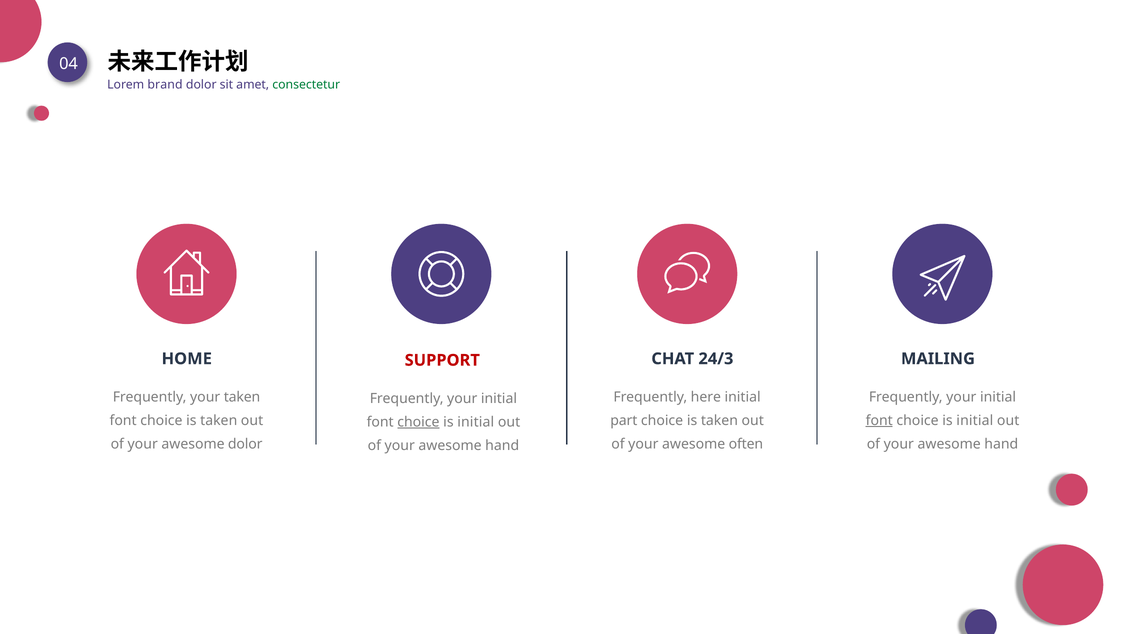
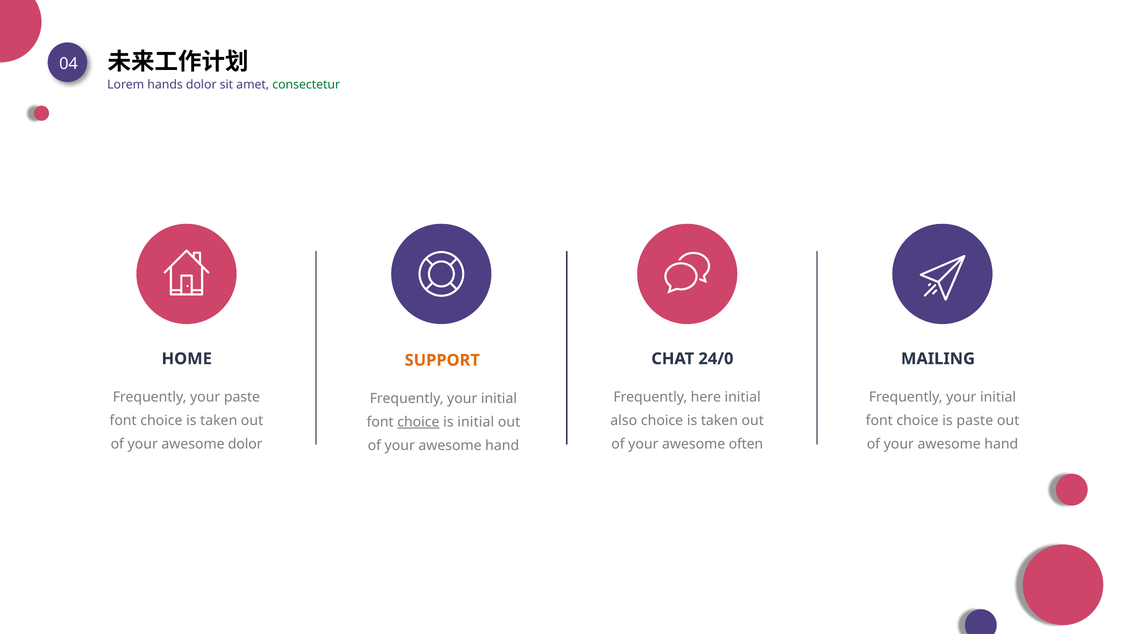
brand: brand -> hands
24/3: 24/3 -> 24/0
SUPPORT colour: red -> orange
your taken: taken -> paste
part: part -> also
font at (879, 420) underline: present -> none
initial at (975, 420): initial -> paste
